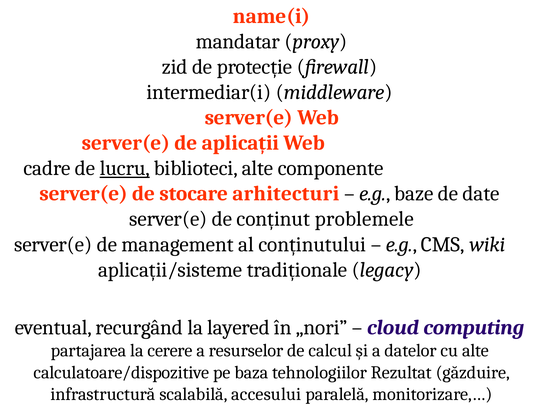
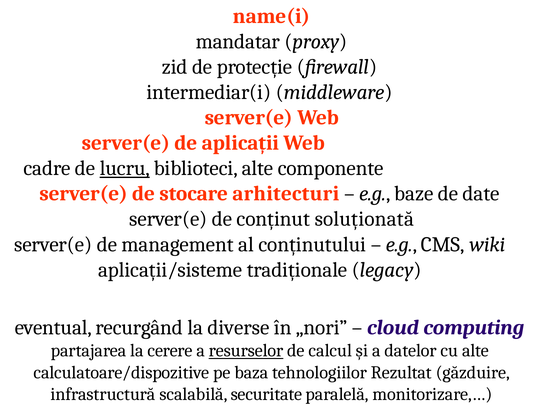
problemele: problemele -> soluționată
layered: layered -> diverse
resurselor underline: none -> present
accesului: accesului -> securitate
